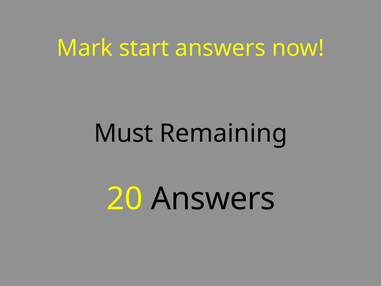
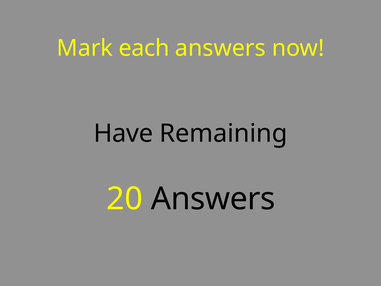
start: start -> each
Must: Must -> Have
